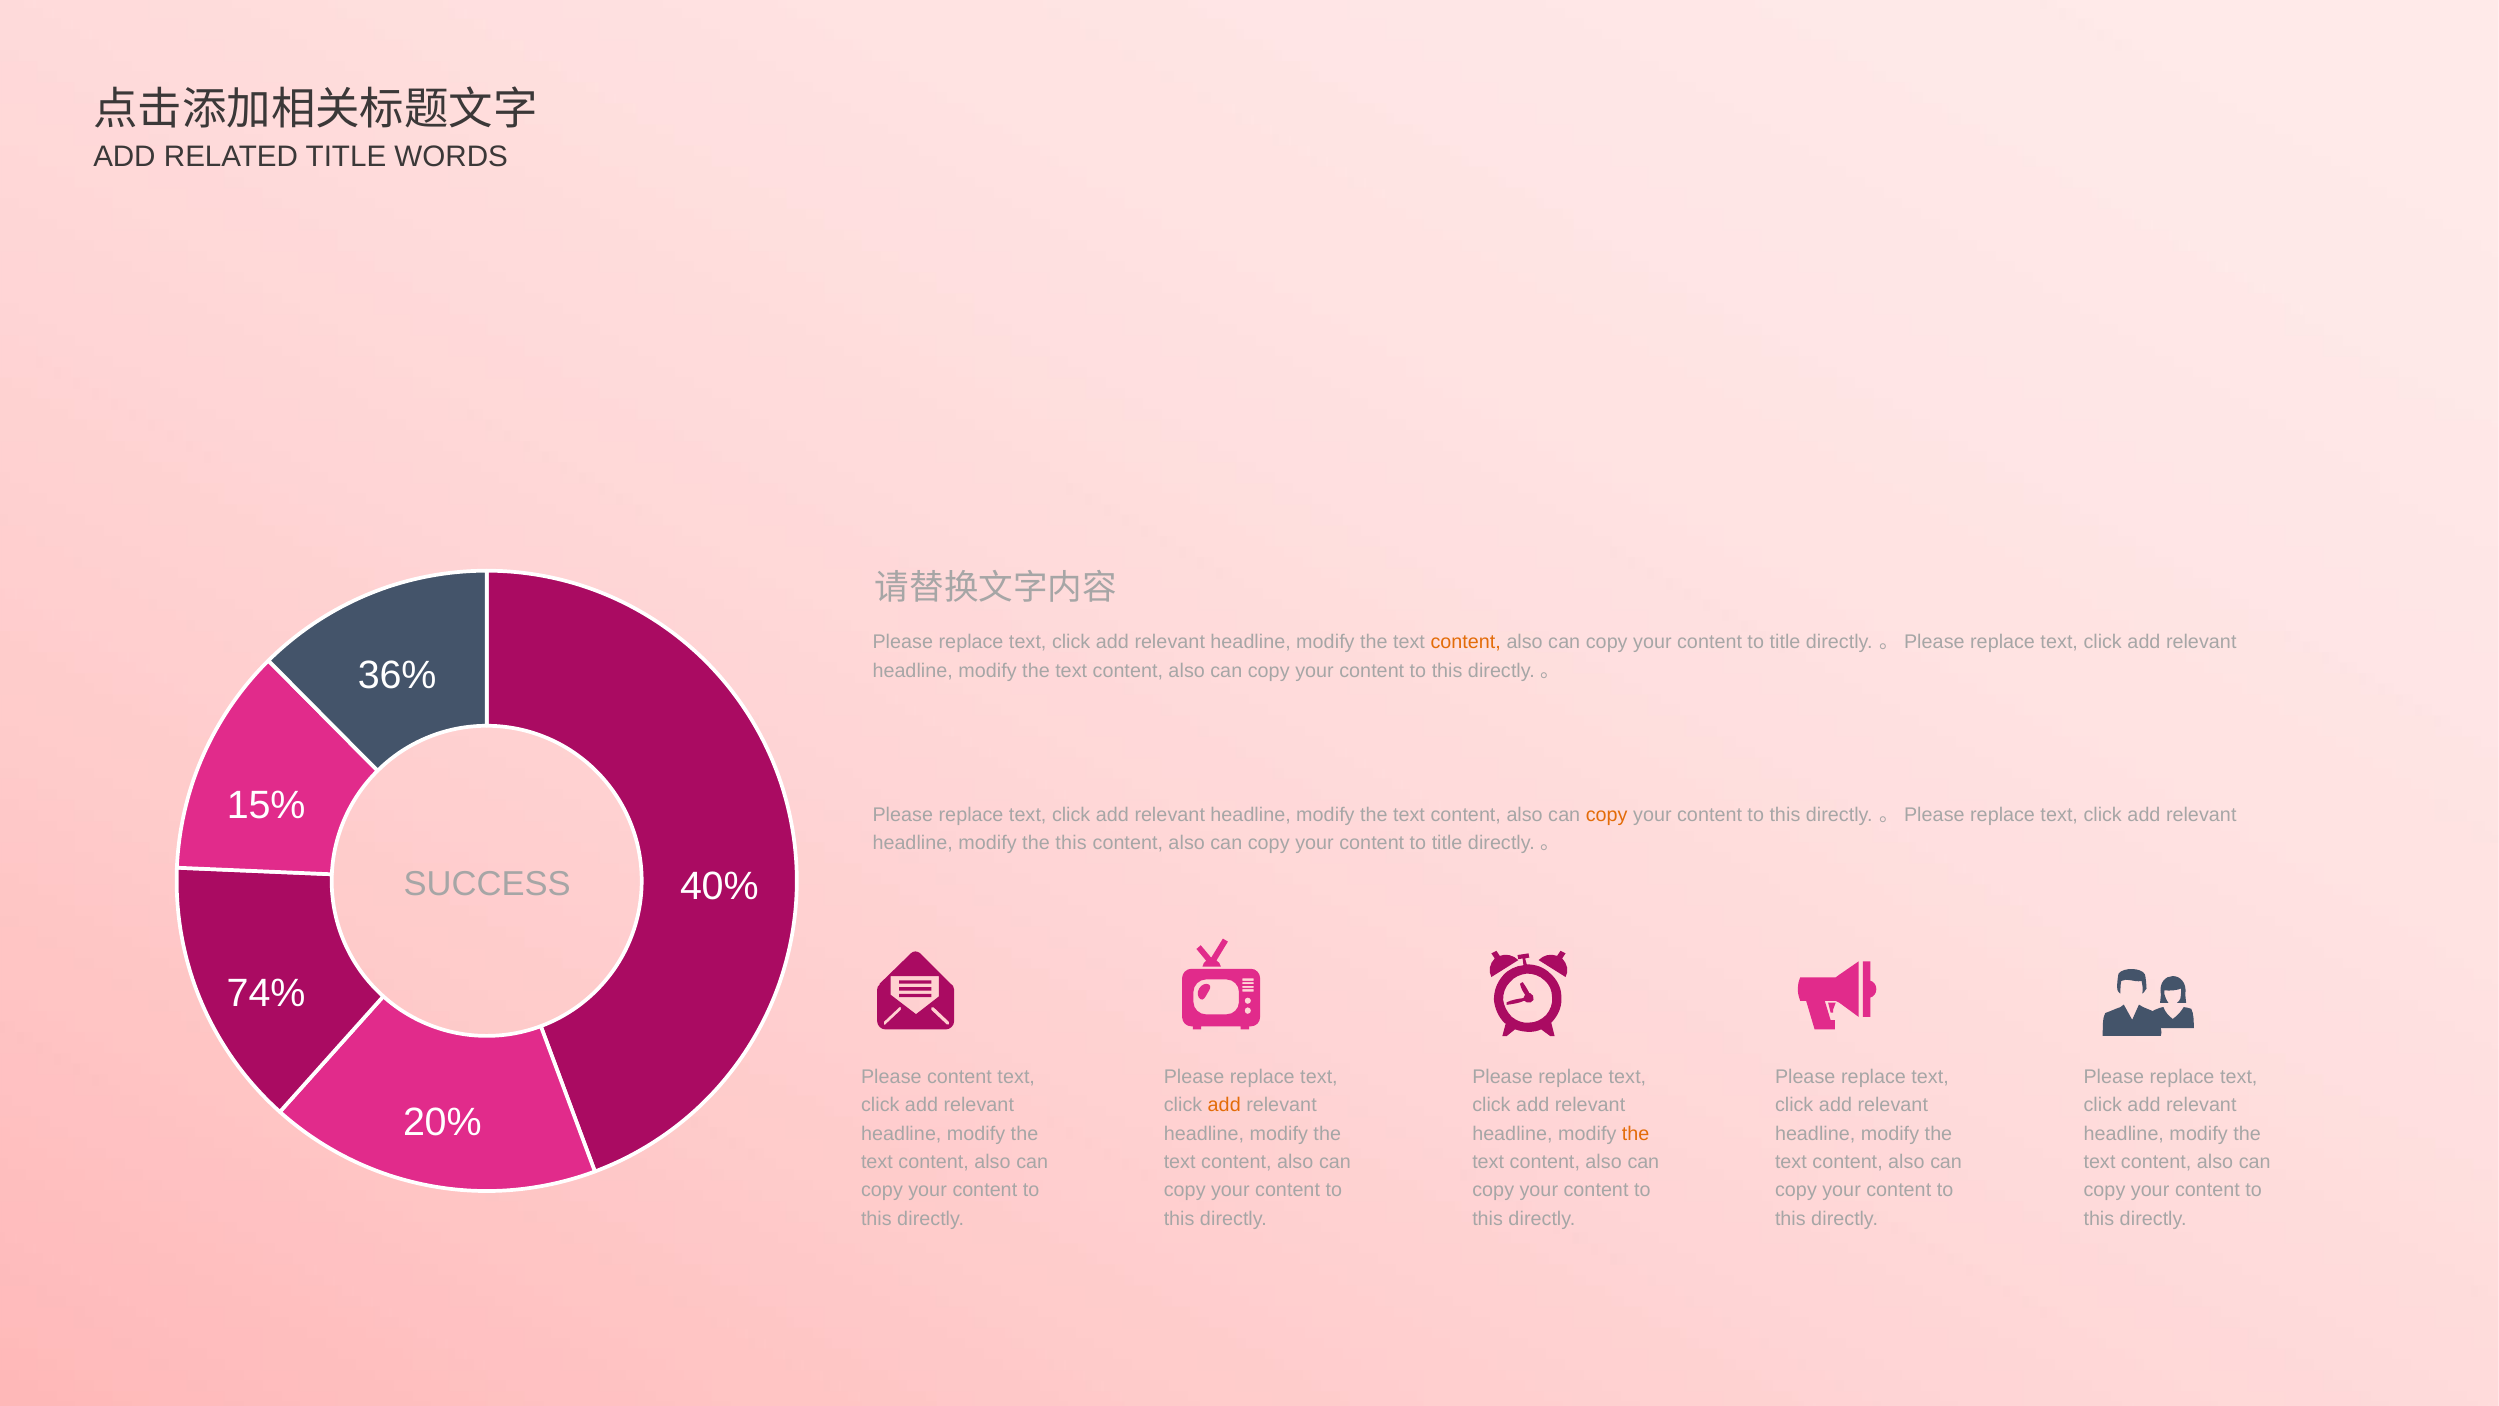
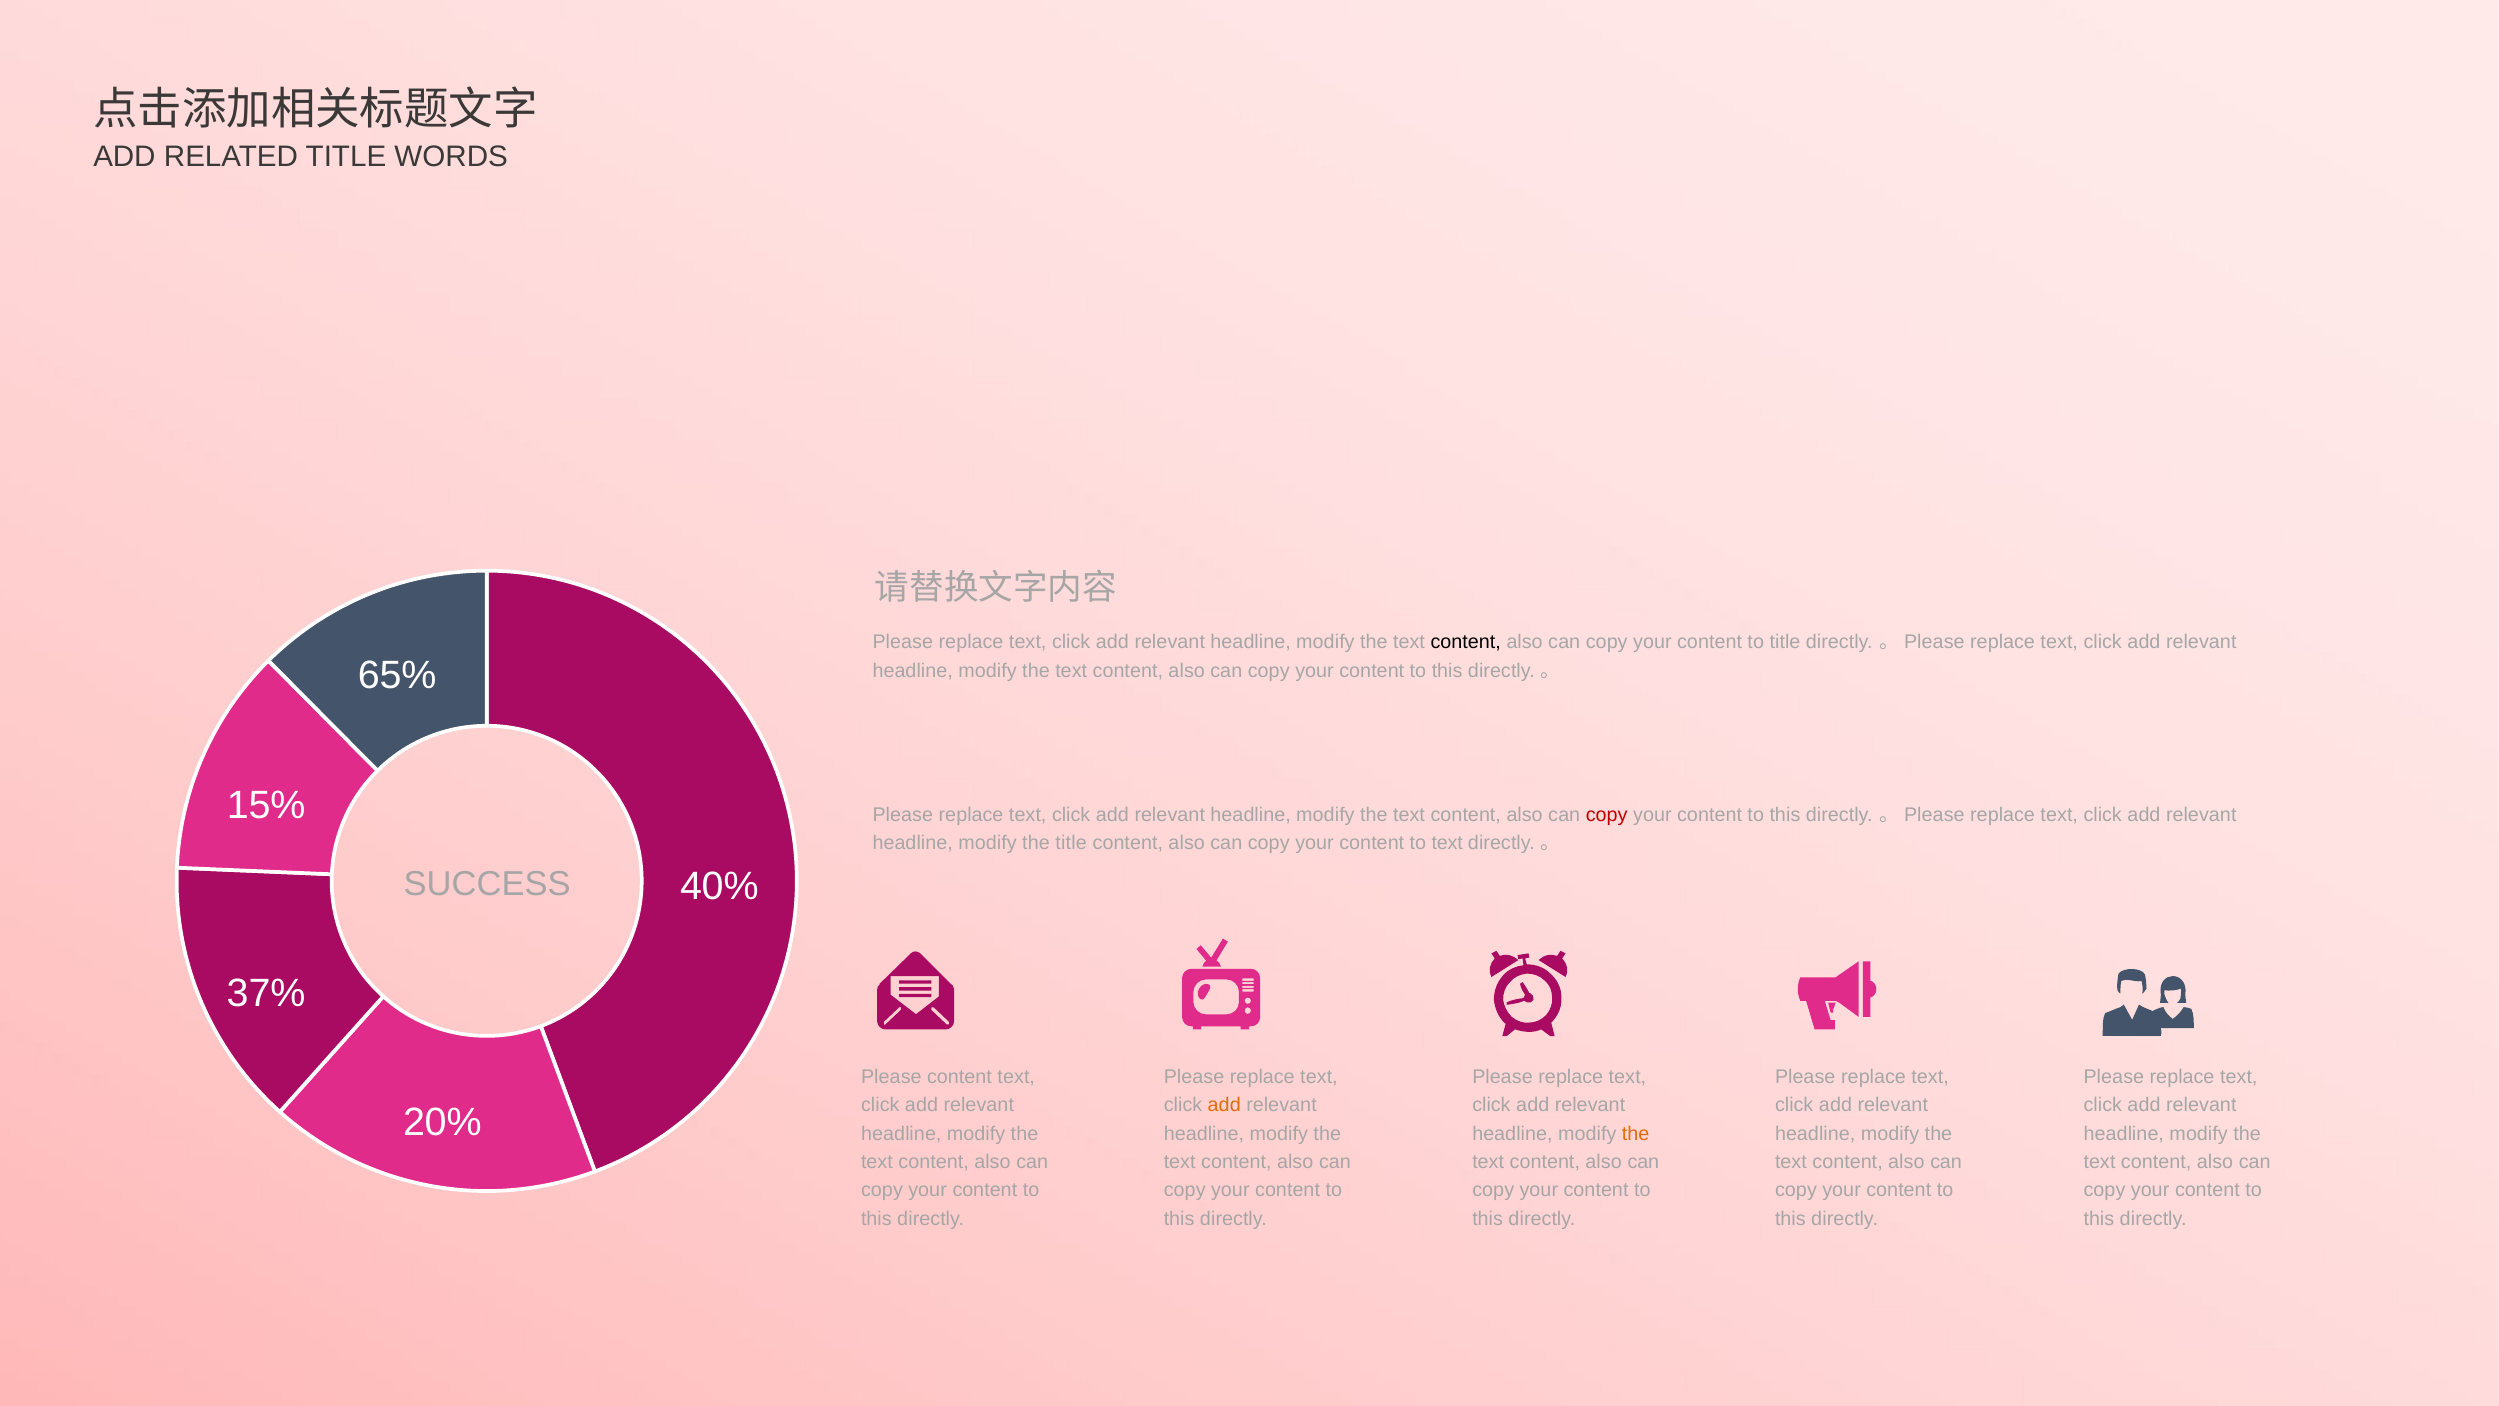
content at (1466, 642) colour: orange -> black
36%: 36% -> 65%
copy at (1607, 814) colour: orange -> red
the this: this -> title
title at (1447, 843): title -> text
74%: 74% -> 37%
